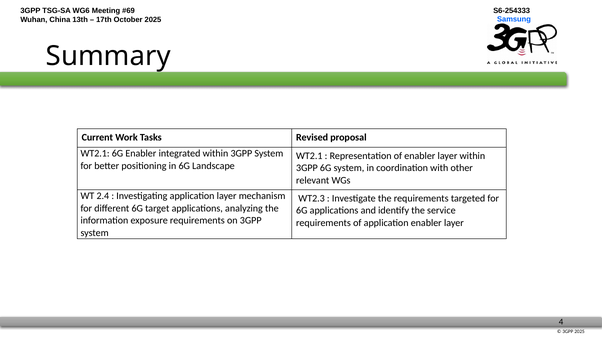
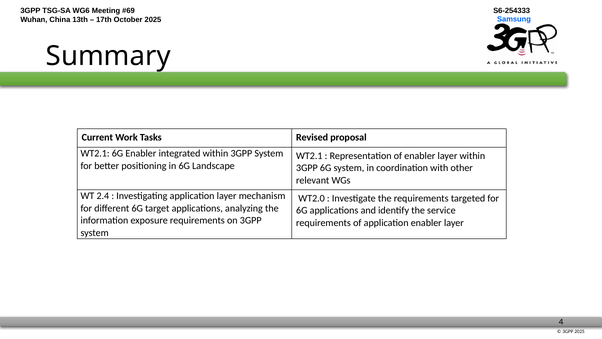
WT2.3: WT2.3 -> WT2.0
